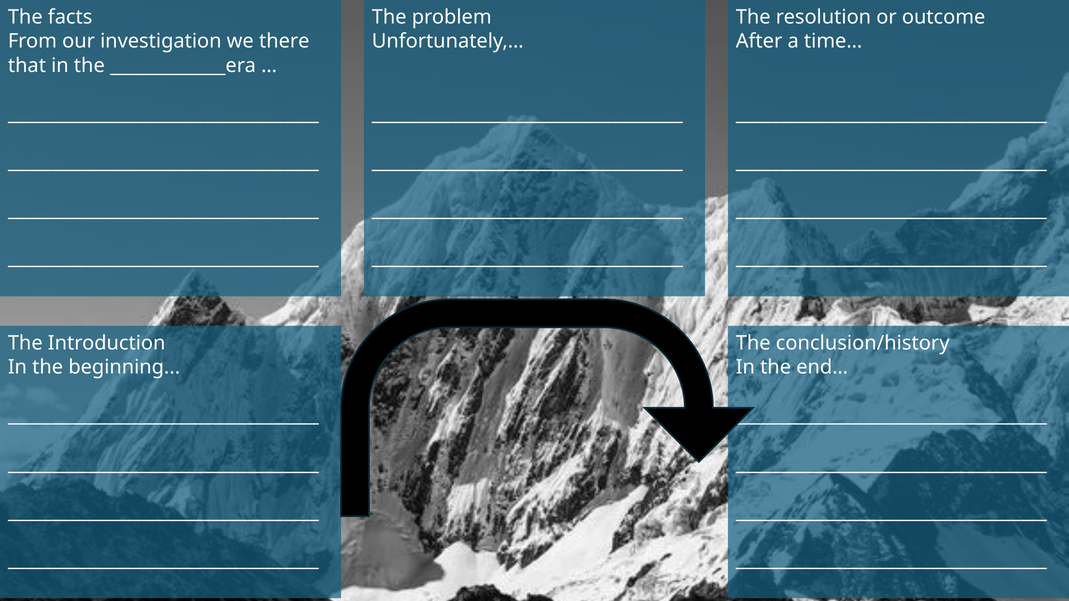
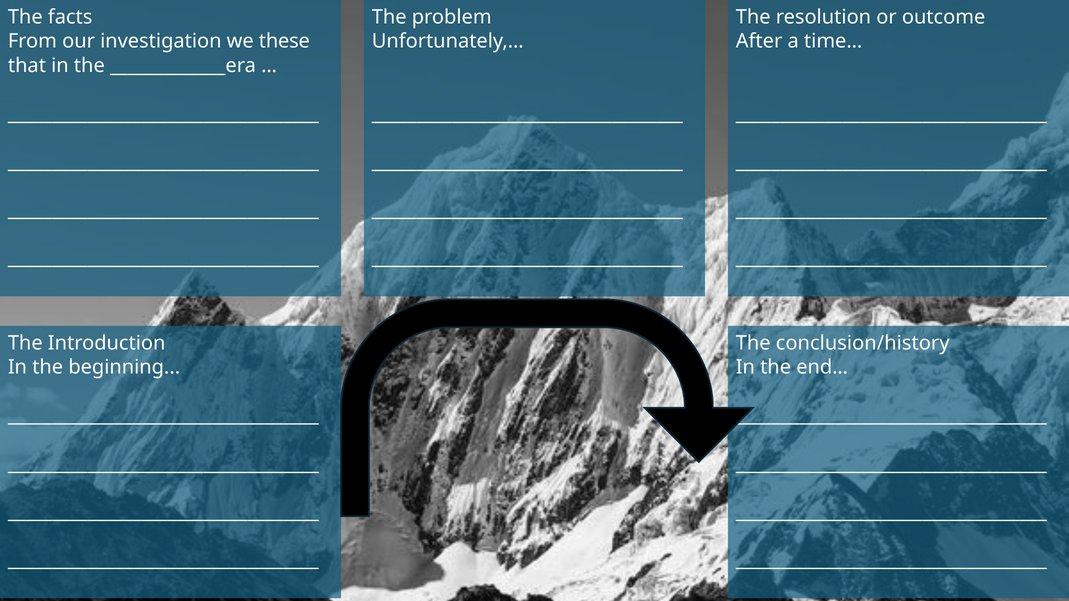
there: there -> these
